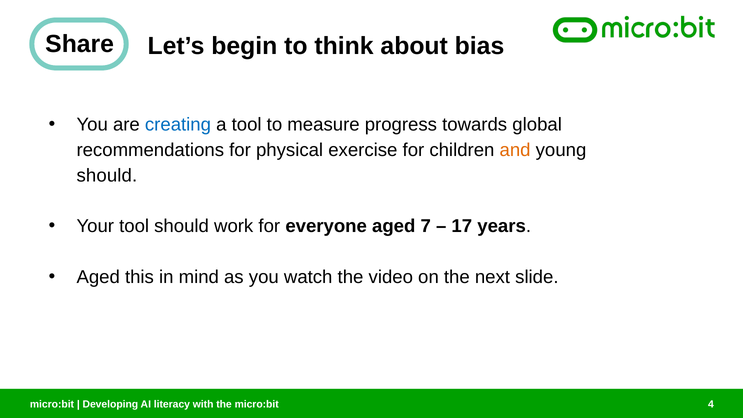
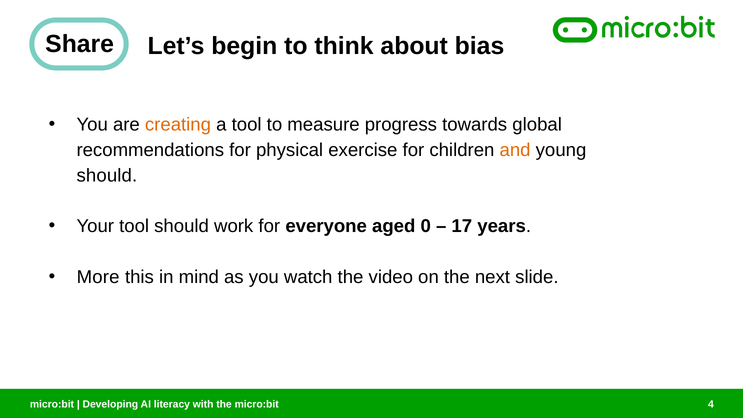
creating colour: blue -> orange
7: 7 -> 0
Aged at (98, 277): Aged -> More
